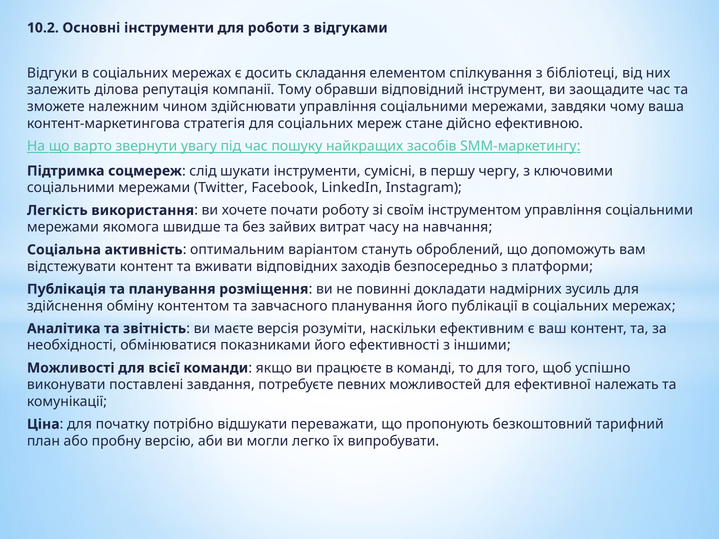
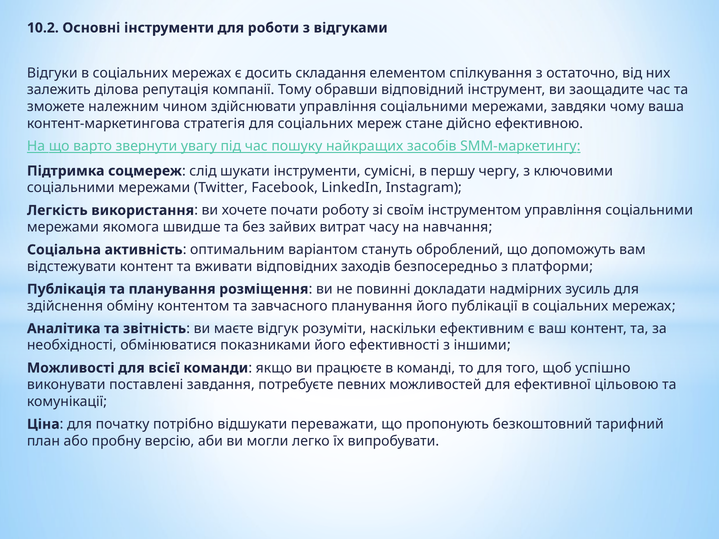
бібліотеці: бібліотеці -> остаточно
версія: версія -> відгук
належать: належать -> цільовою
